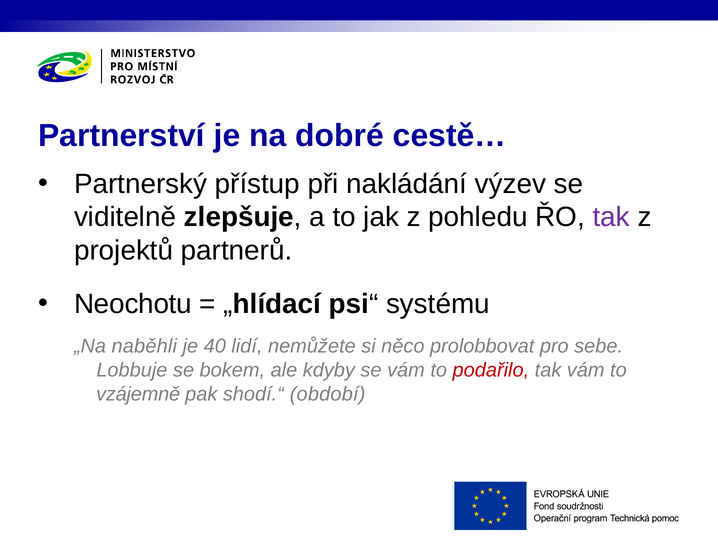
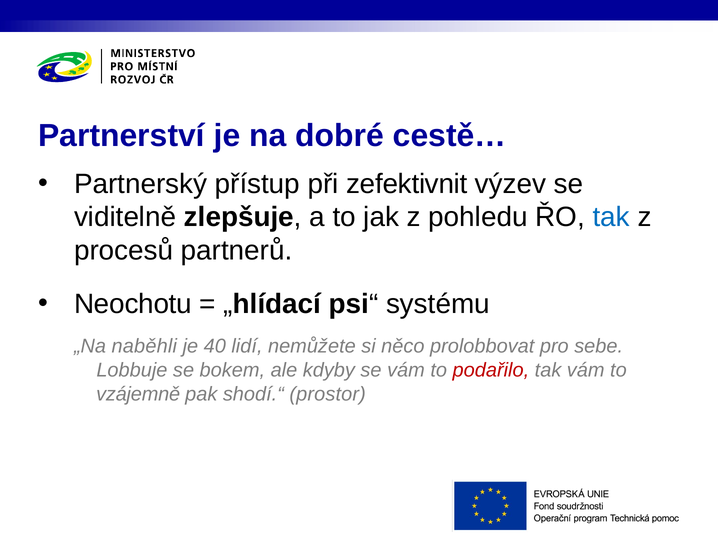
nakládání: nakládání -> zefektivnit
tak at (611, 217) colour: purple -> blue
projektů: projektů -> procesů
období: období -> prostor
